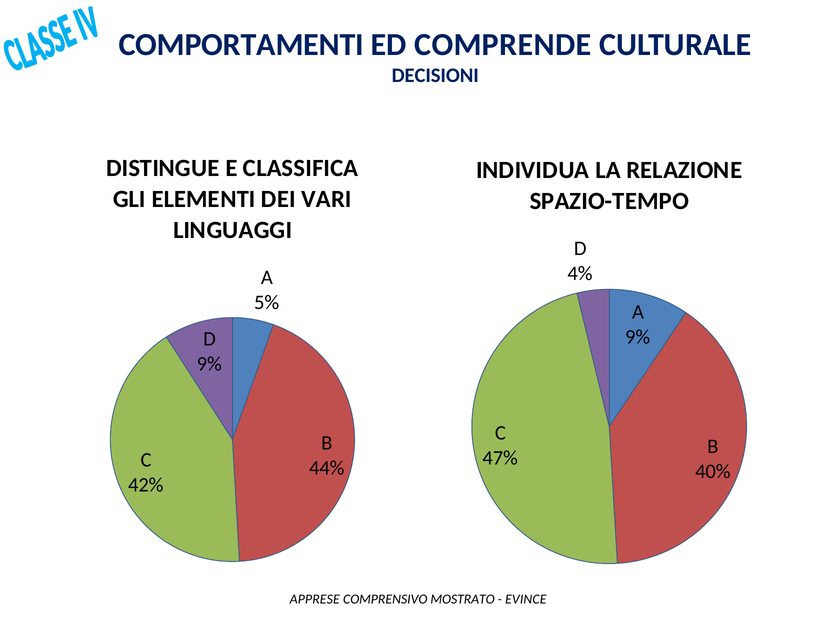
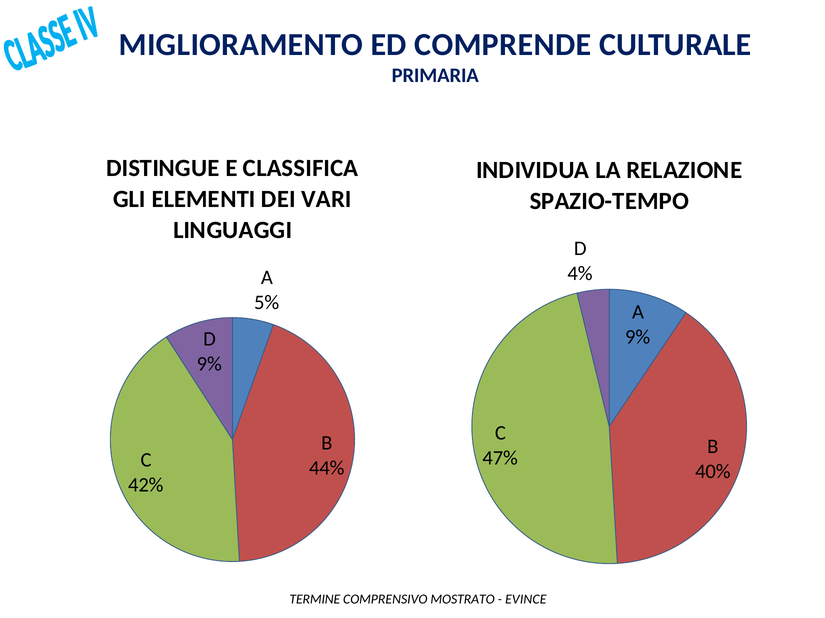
COMPORTAMENTI: COMPORTAMENTI -> MIGLIORAMENTO
DECISIONI: DECISIONI -> PRIMARIA
APPRESE: APPRESE -> TERMINE
